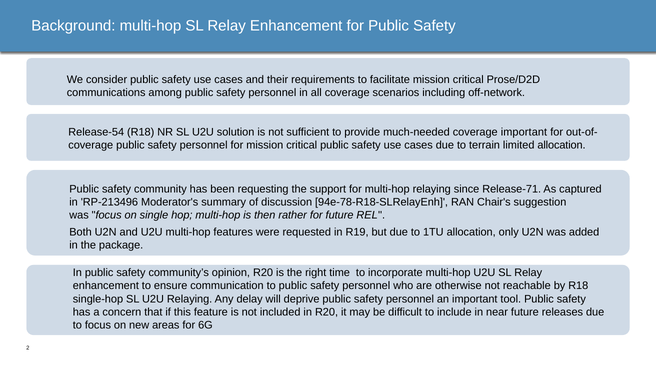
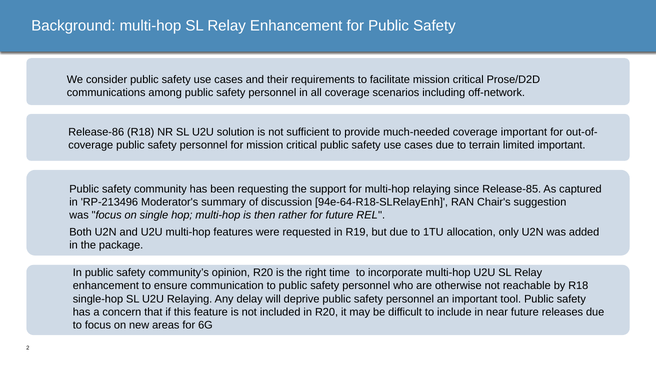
Release-54: Release-54 -> Release-86
limited allocation: allocation -> important
Release-71: Release-71 -> Release-85
94e-78-R18-SLRelayEnh: 94e-78-R18-SLRelayEnh -> 94e-64-R18-SLRelayEnh
